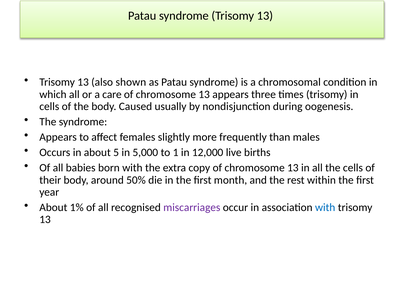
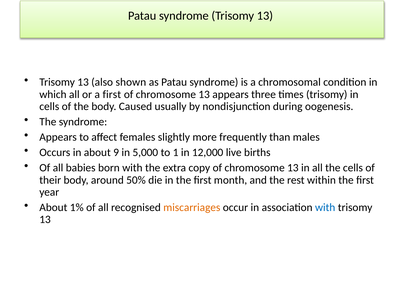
a care: care -> first
5: 5 -> 9
miscarriages colour: purple -> orange
